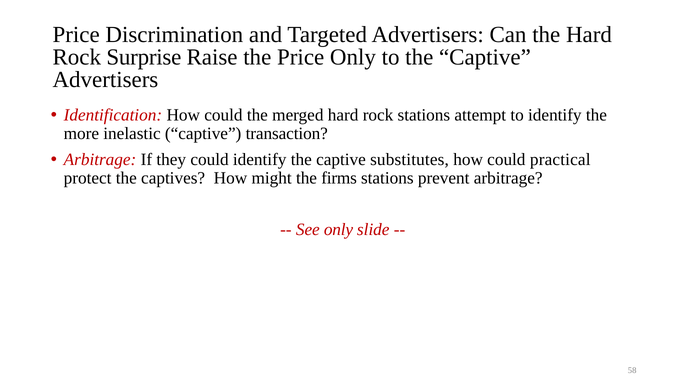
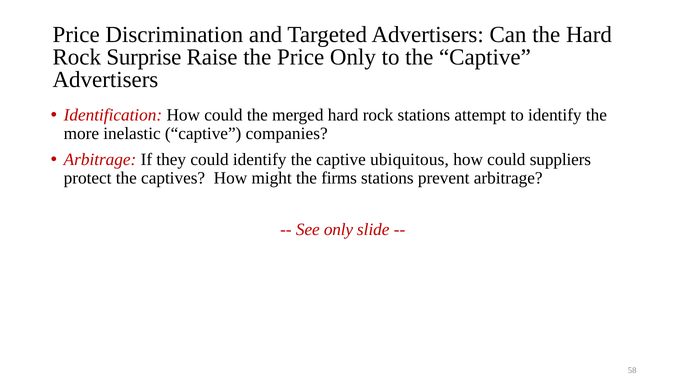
transaction: transaction -> companies
substitutes: substitutes -> ubiquitous
practical: practical -> suppliers
